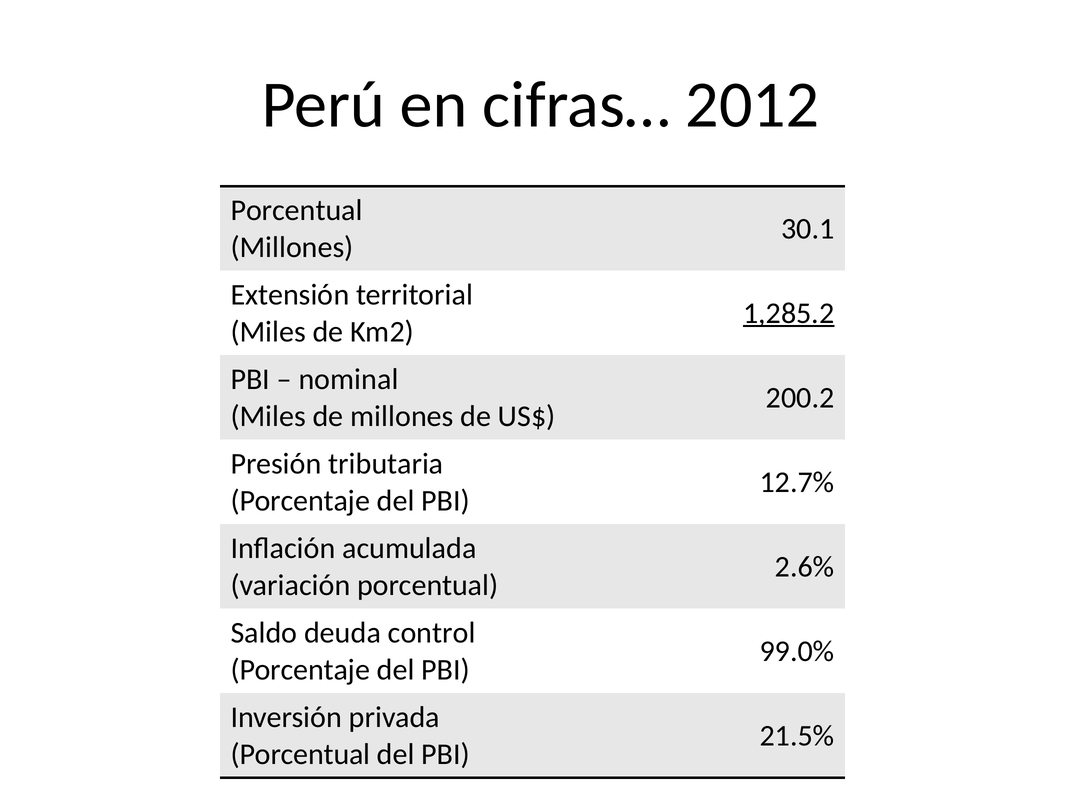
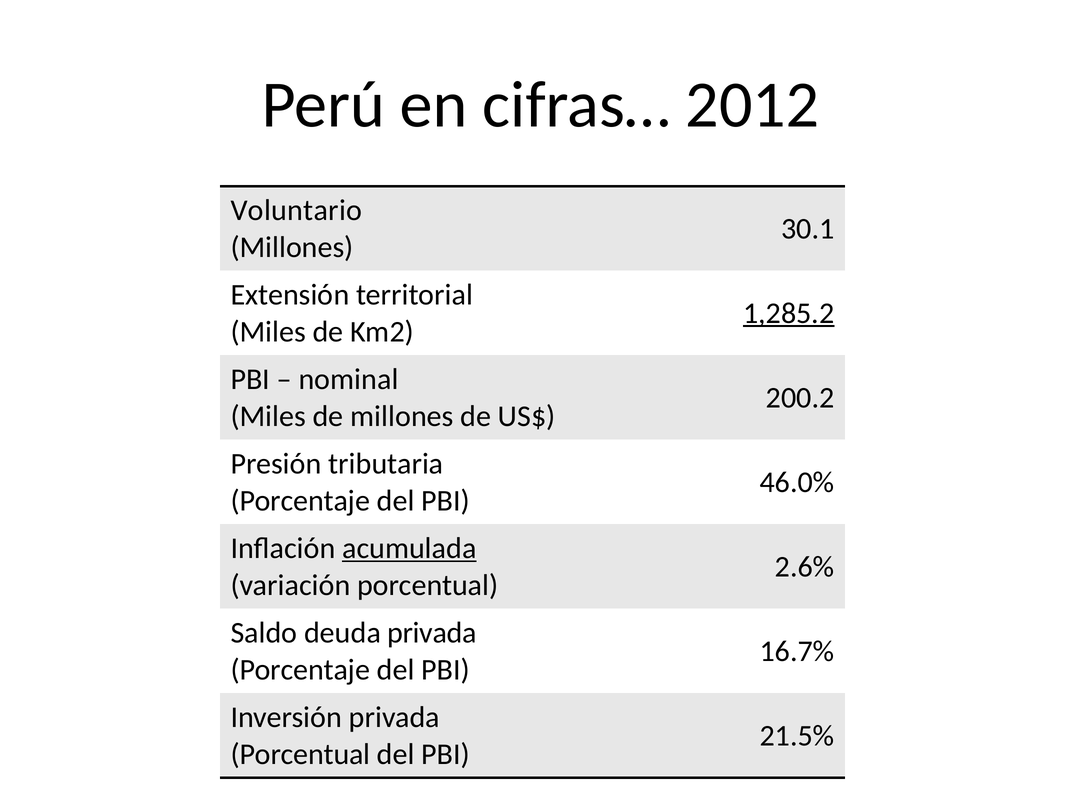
Porcentual at (297, 210): Porcentual -> Voluntario
12.7%: 12.7% -> 46.0%
acumulada underline: none -> present
deuda control: control -> privada
99.0%: 99.0% -> 16.7%
